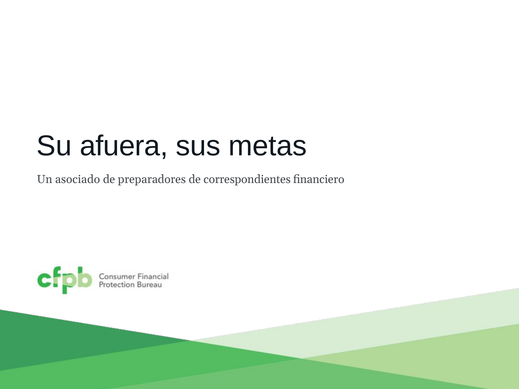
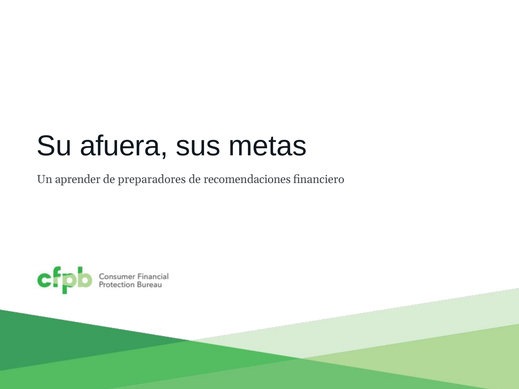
asociado: asociado -> aprender
correspondientes: correspondientes -> recomendaciones
